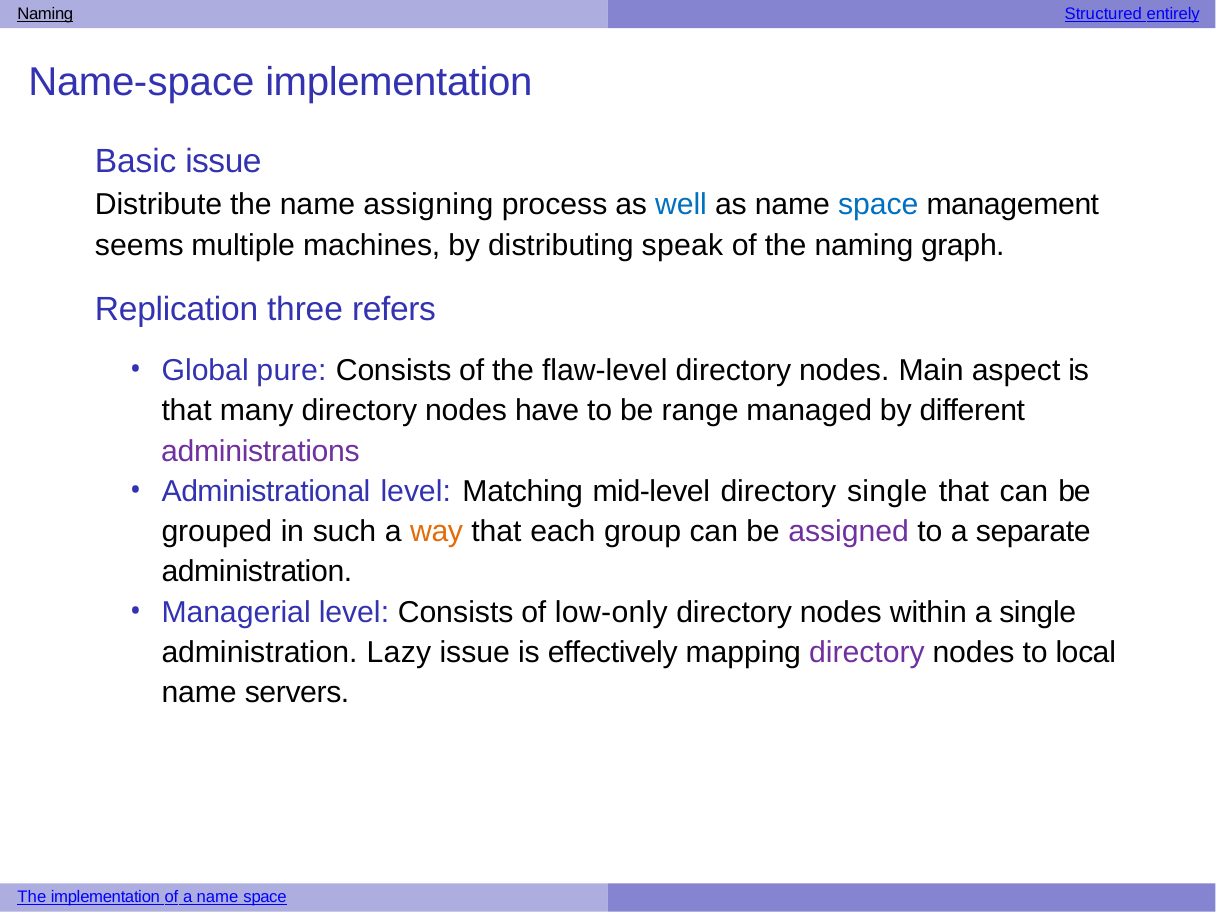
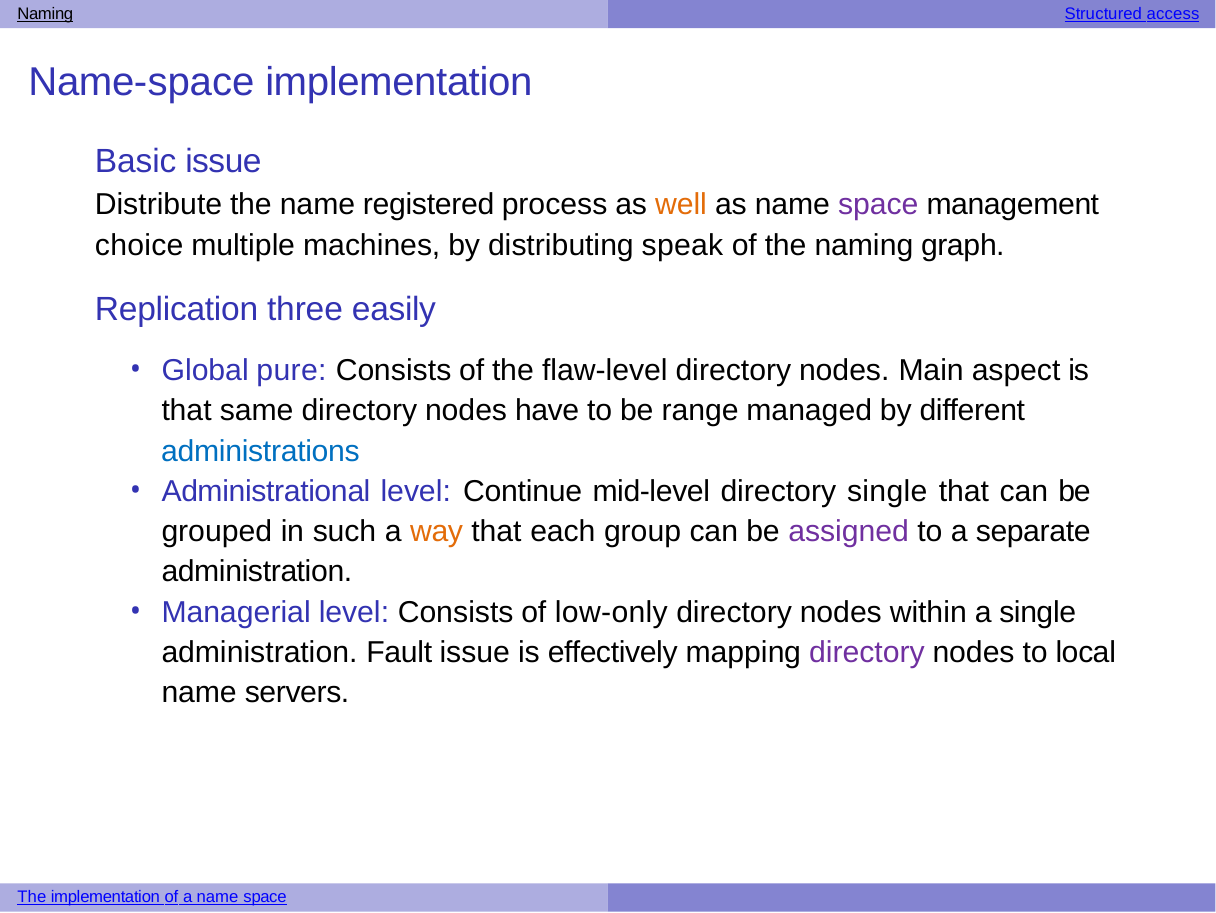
entirely: entirely -> access
assigning: assigning -> registered
well colour: blue -> orange
space at (878, 205) colour: blue -> purple
seems: seems -> choice
refers: refers -> easily
many: many -> same
administrations colour: purple -> blue
Matching: Matching -> Continue
Lazy: Lazy -> Fault
